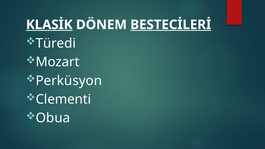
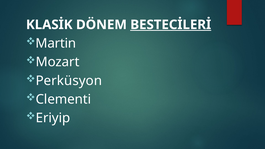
KLASİK underline: present -> none
Türedi: Türedi -> Martin
Obua: Obua -> Eriyip
